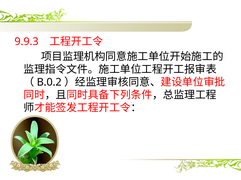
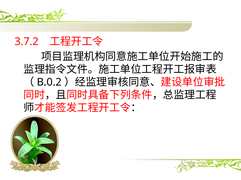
9.9.3: 9.9.3 -> 3.7.2
